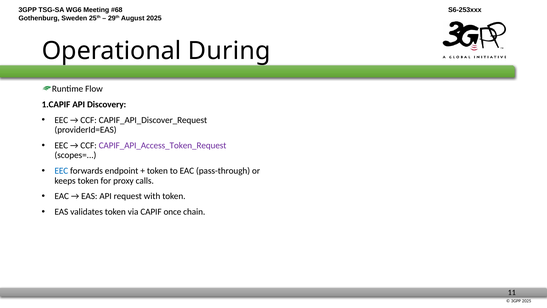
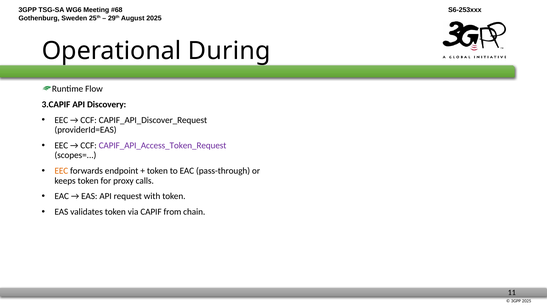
1.CAPIF: 1.CAPIF -> 3.CAPIF
EEC at (61, 171) colour: blue -> orange
once: once -> from
